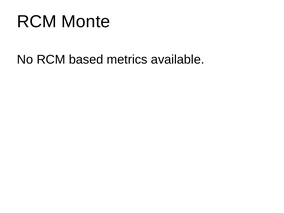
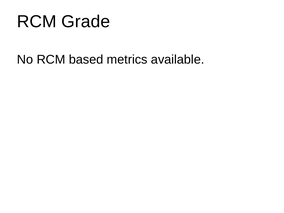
Monte: Monte -> Grade
